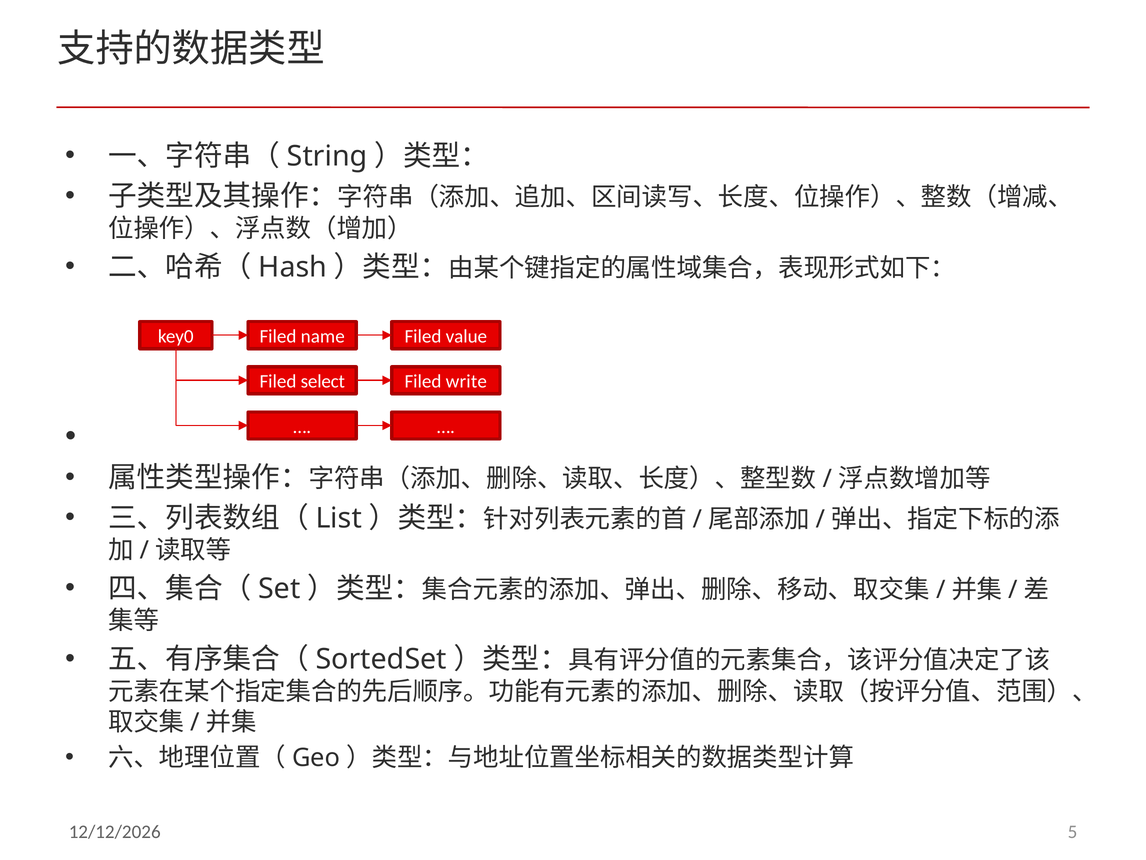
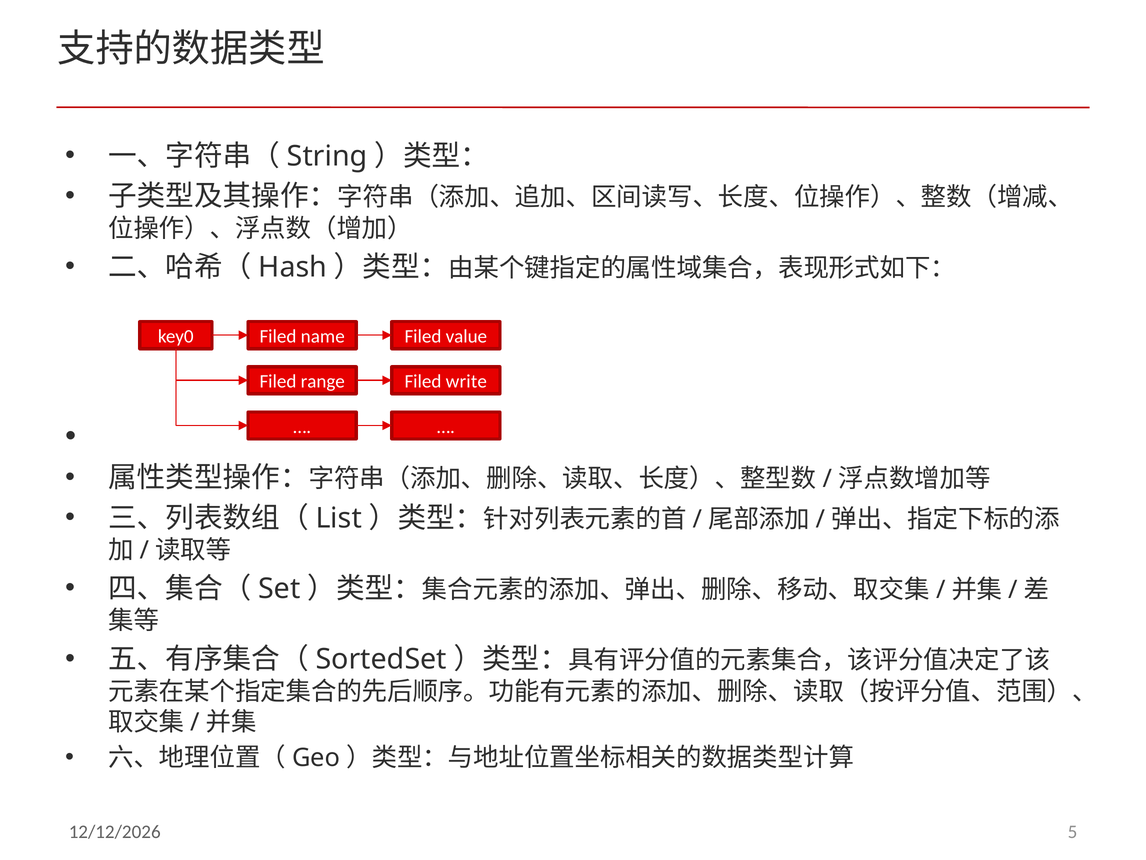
select: select -> range
